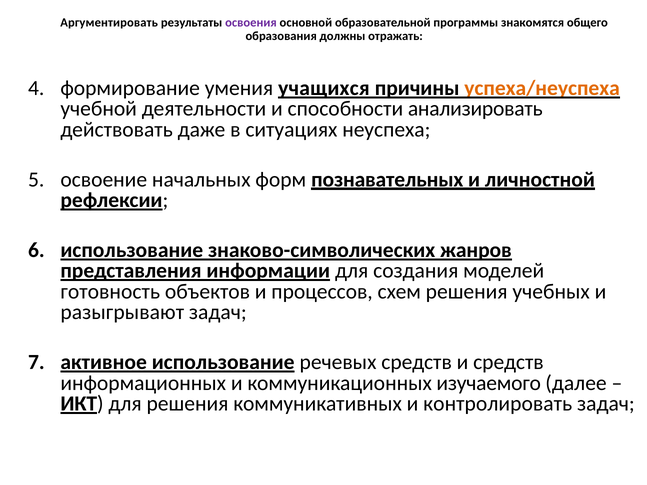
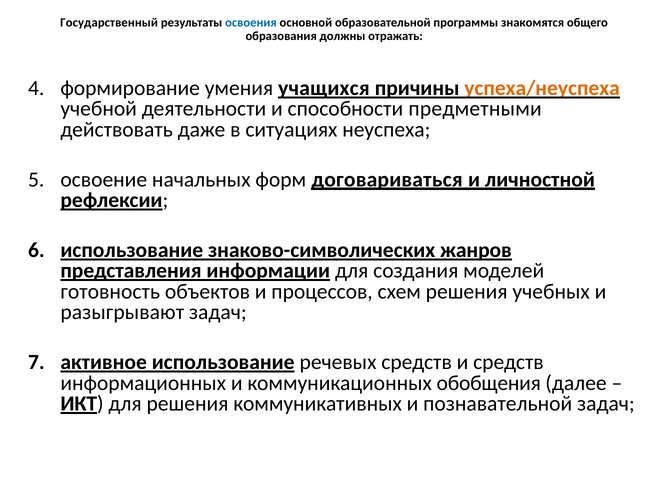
Аргументировать: Аргументировать -> Государственный
освоения colour: purple -> blue
анализировать: анализировать -> предметными
познавательных: познавательных -> договариваться
изучаемого: изучаемого -> обобщения
контролировать: контролировать -> познавательной
